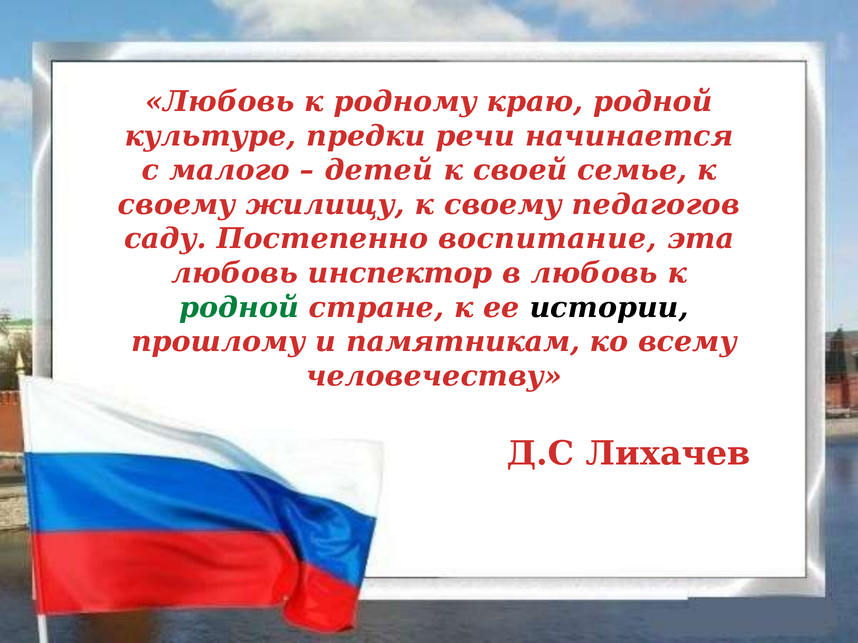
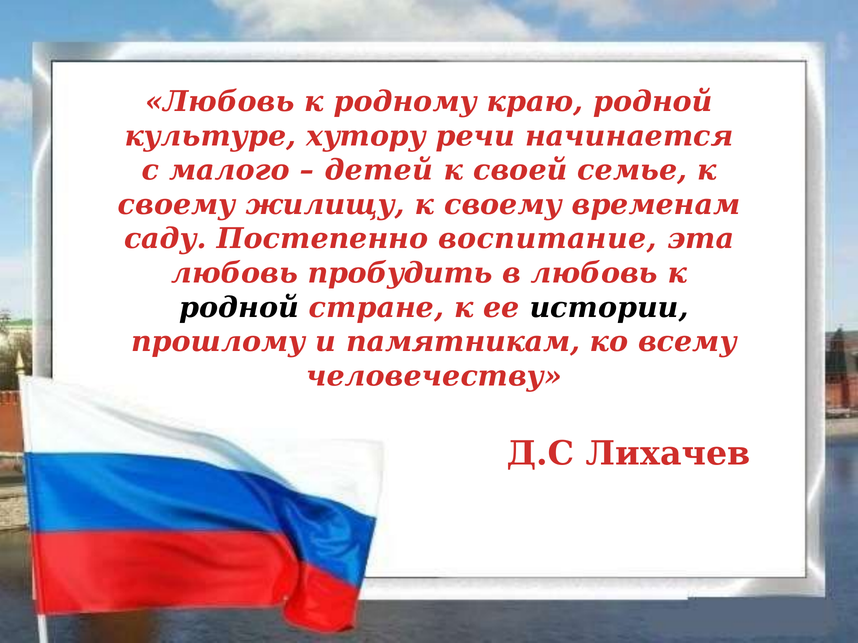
предки: предки -> хутору
педагогов: педагогов -> временам
инспектор: инспектор -> пробудить
родной at (239, 308) colour: green -> black
